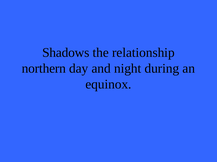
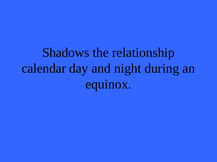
northern: northern -> calendar
